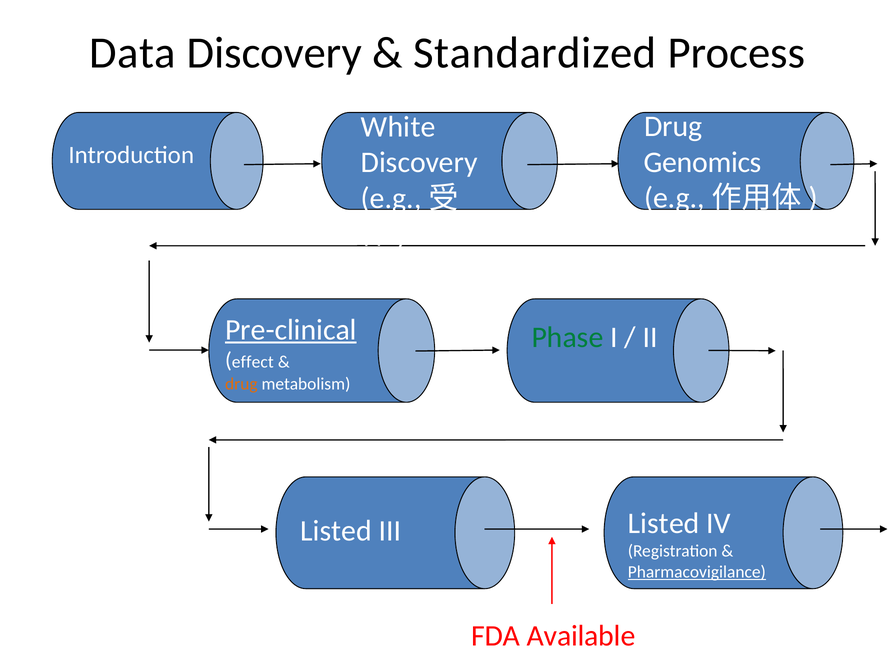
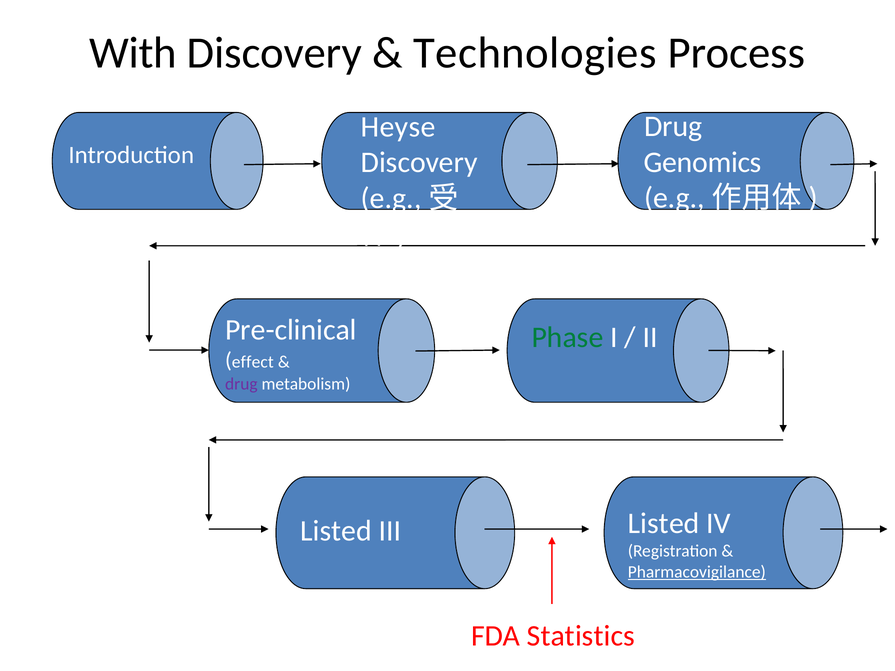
Data: Data -> With
Standardized: Standardized -> Technologies
White: White -> Heyse
Pre-clinical underline: present -> none
drug at (241, 384) colour: orange -> purple
Available: Available -> Statistics
